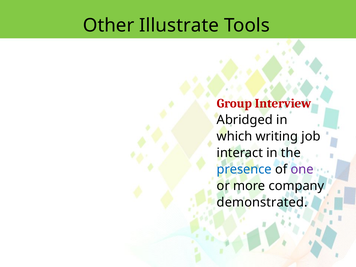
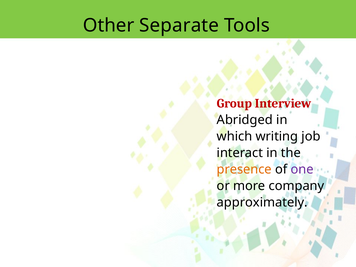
Illustrate: Illustrate -> Separate
presence colour: blue -> orange
demonstrated: demonstrated -> approximately
